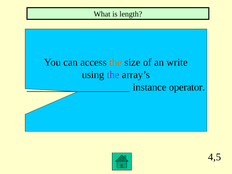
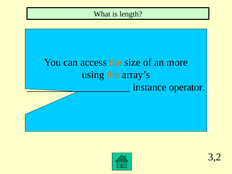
write: write -> more
the at (113, 75) colour: purple -> orange
4,5: 4,5 -> 3,2
